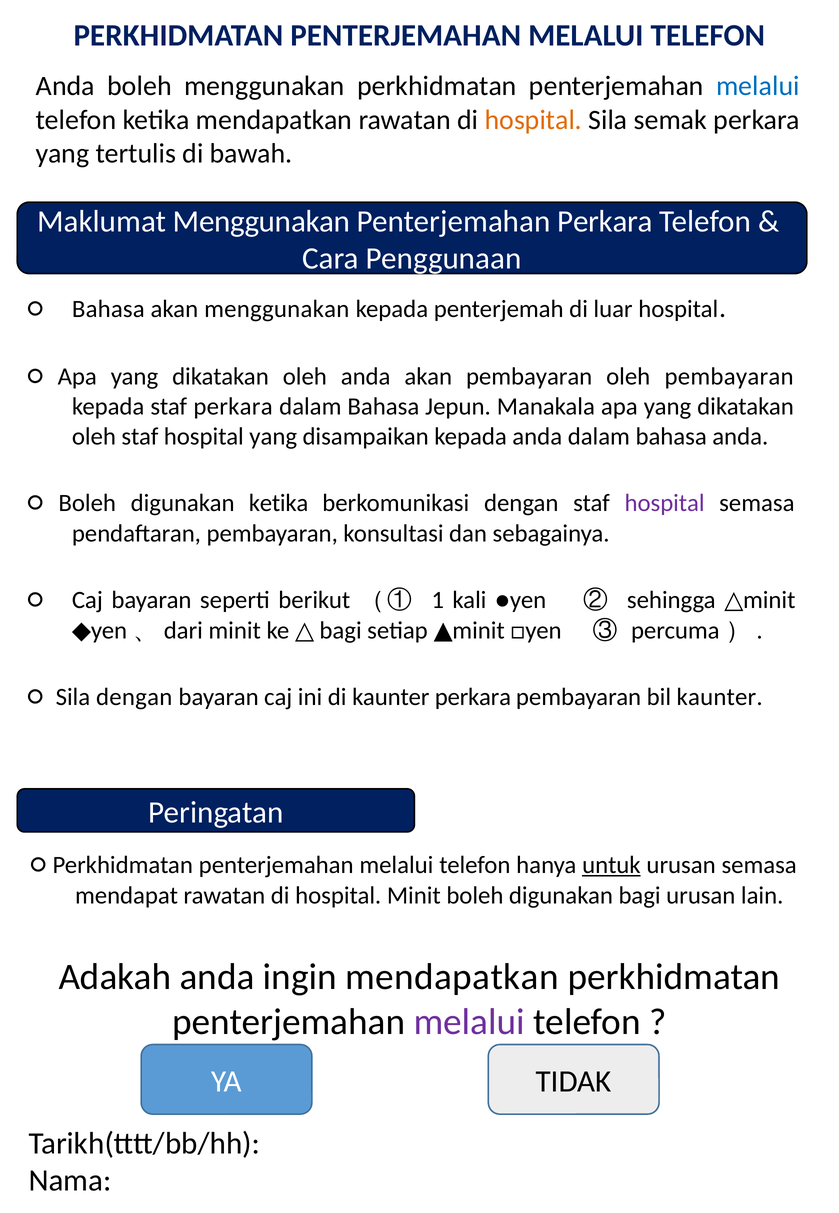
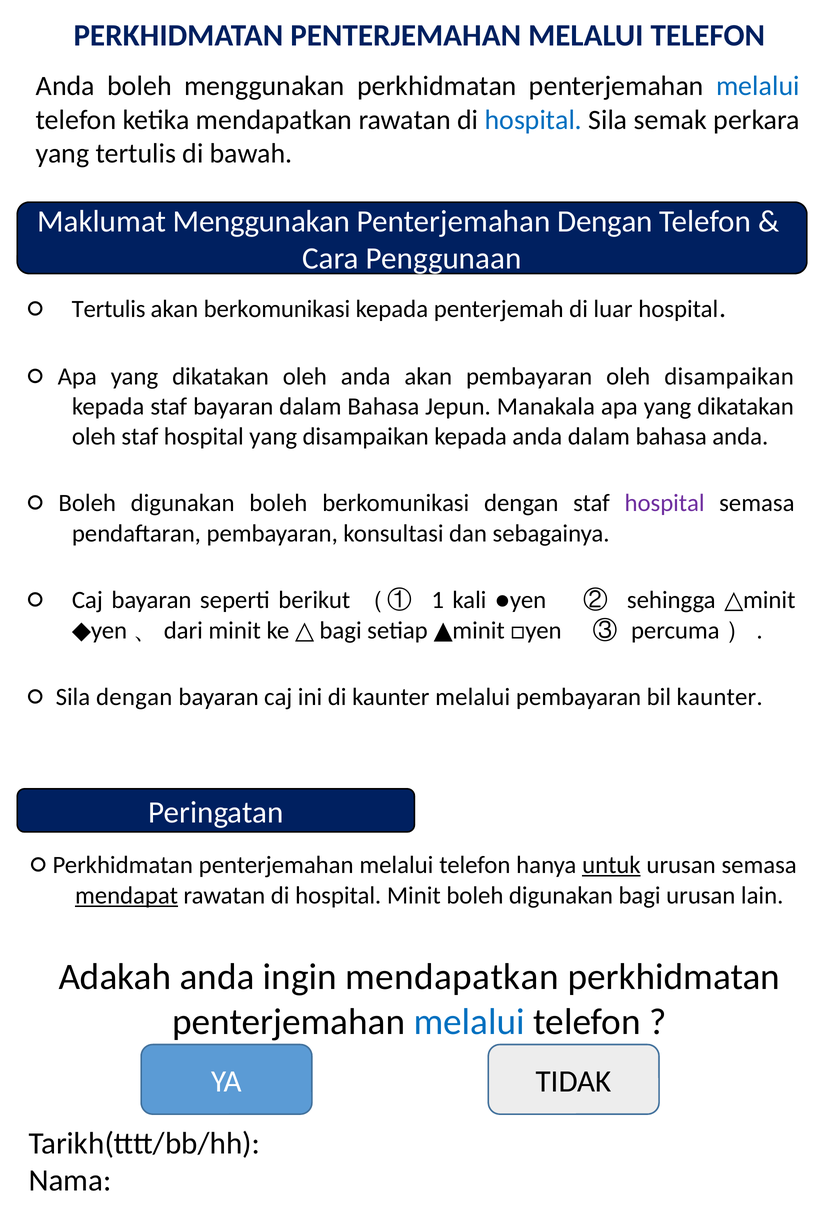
hospital at (533, 120) colour: orange -> blue
Penterjemahan Perkara: Perkara -> Dengan
Bahasa at (108, 309): Bahasa -> Tertulis
akan menggunakan: menggunakan -> berkomunikasi
oleh pembayaran: pembayaran -> disampaikan
staf perkara: perkara -> bayaran
digunakan ketika: ketika -> boleh
kaunter perkara: perkara -> melalui
mendapat underline: none -> present
melalui at (469, 1021) colour: purple -> blue
